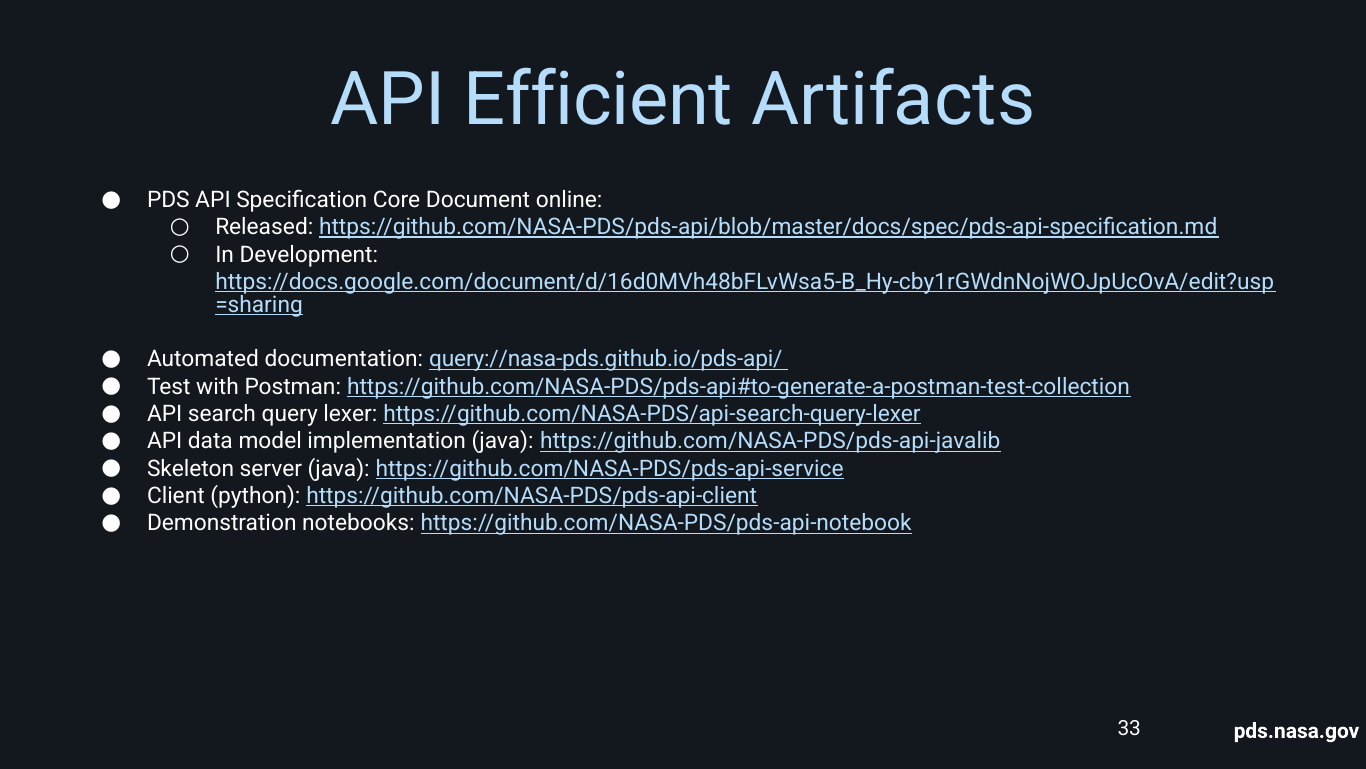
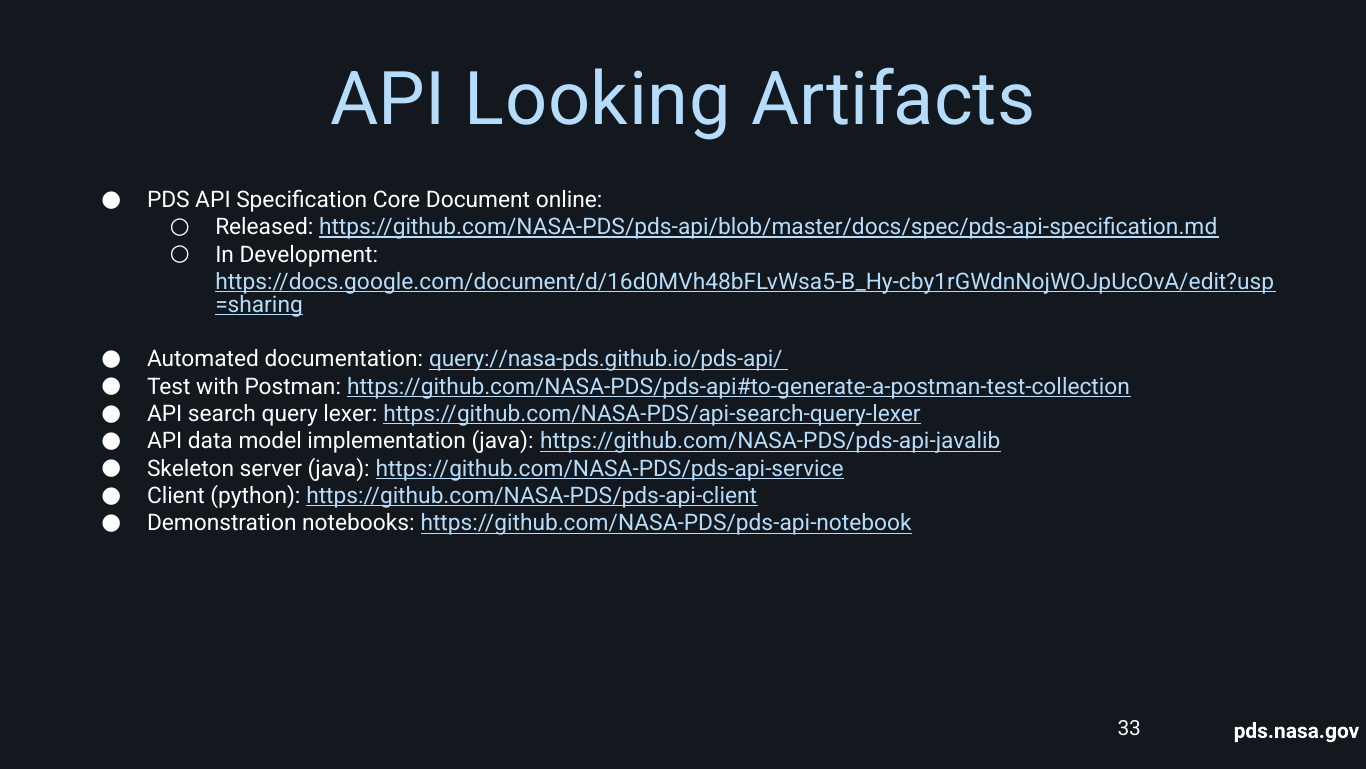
Efficient: Efficient -> Looking
